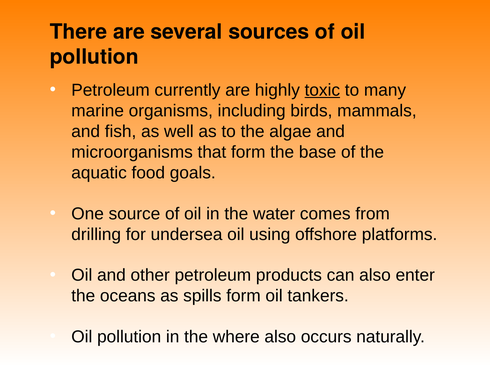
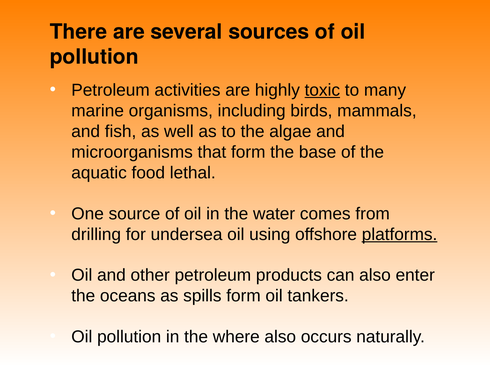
currently: currently -> activities
goals: goals -> lethal
platforms underline: none -> present
